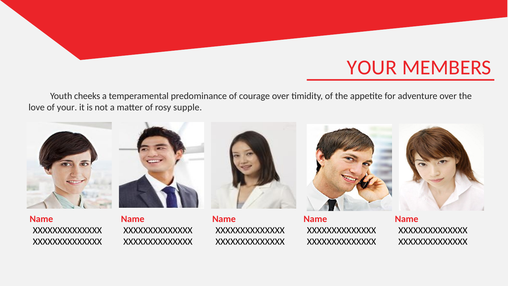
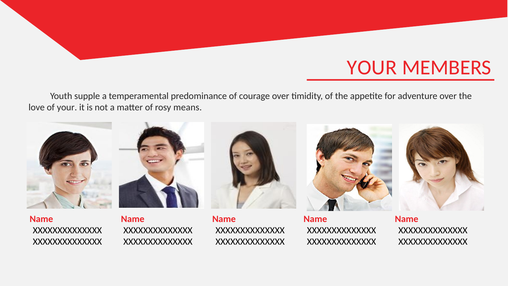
cheeks: cheeks -> supple
supple: supple -> means
